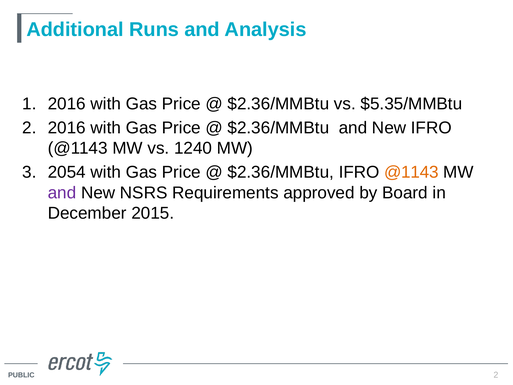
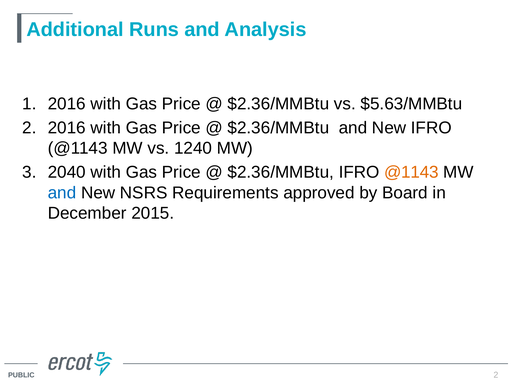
$5.35/MMBtu: $5.35/MMBtu -> $5.63/MMBtu
2054: 2054 -> 2040
and at (62, 193) colour: purple -> blue
